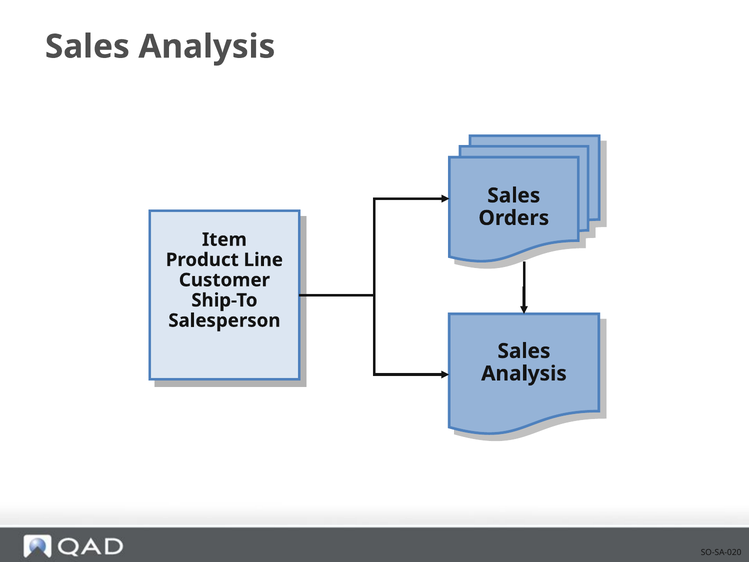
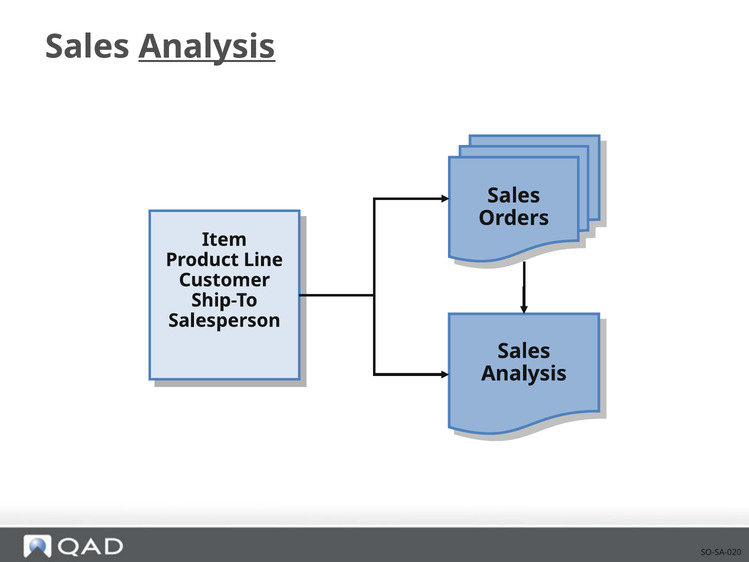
Analysis at (207, 47) underline: none -> present
